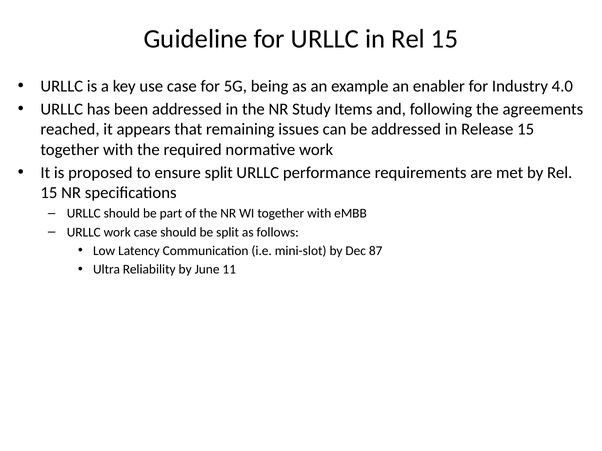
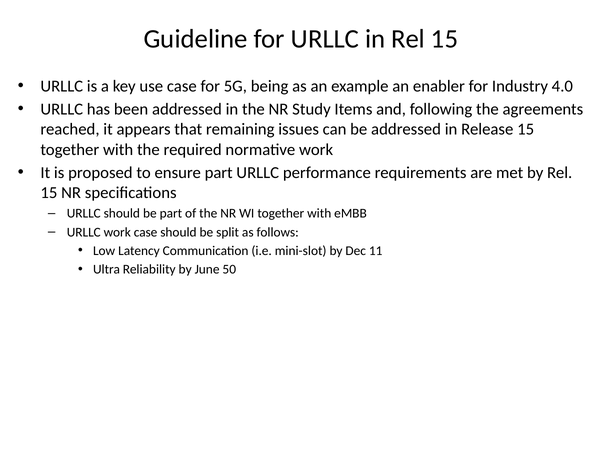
ensure split: split -> part
87: 87 -> 11
11: 11 -> 50
